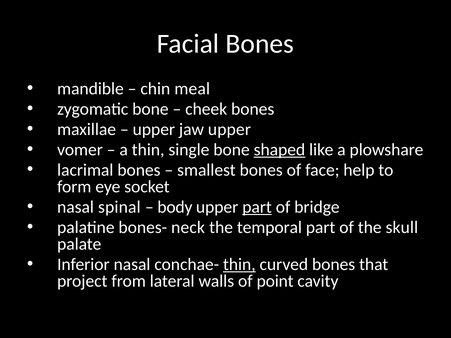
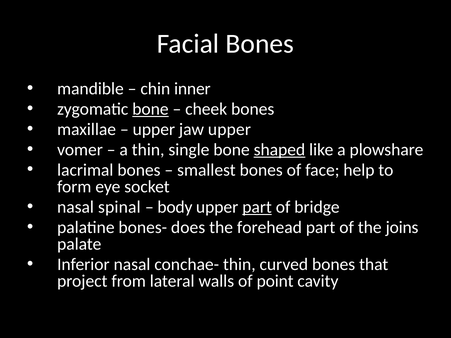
meal: meal -> inner
bone at (150, 109) underline: none -> present
neck: neck -> does
temporal: temporal -> forehead
skull: skull -> joins
thin at (239, 265) underline: present -> none
